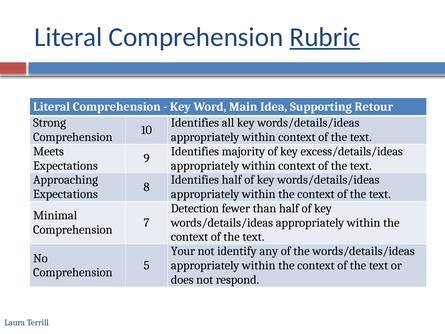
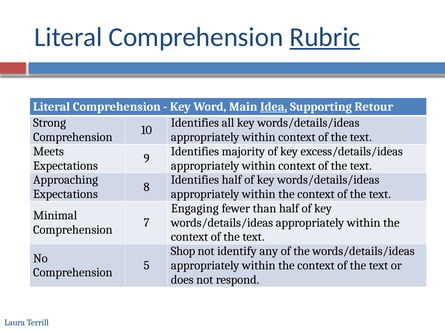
Idea underline: none -> present
Detection: Detection -> Engaging
Your: Your -> Shop
